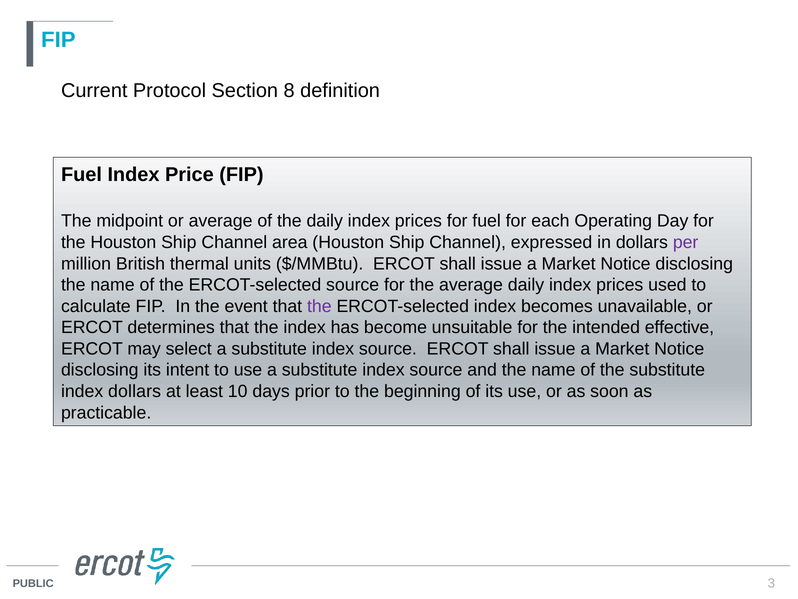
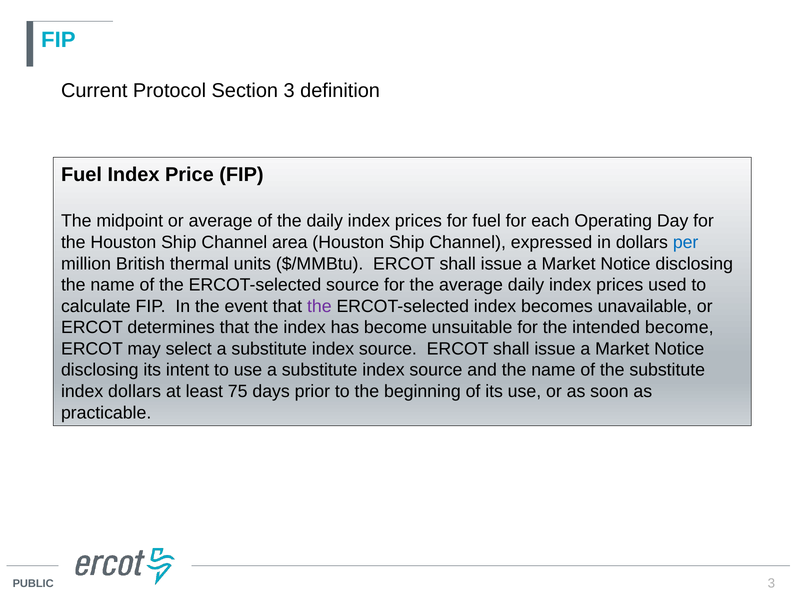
Section 8: 8 -> 3
per colour: purple -> blue
intended effective: effective -> become
10: 10 -> 75
